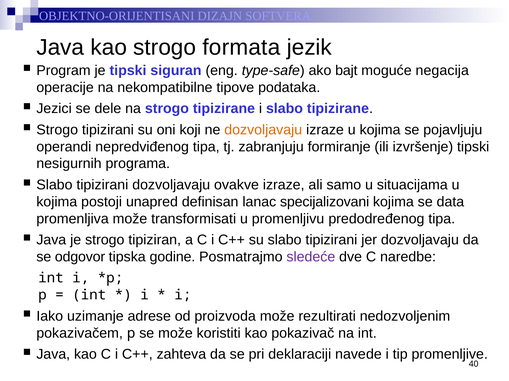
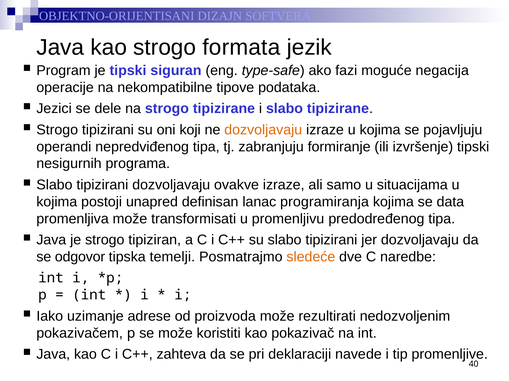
bajt: bajt -> fazi
specijalizovani: specijalizovani -> programiranja
godine: godine -> temelji
sledeće colour: purple -> orange
